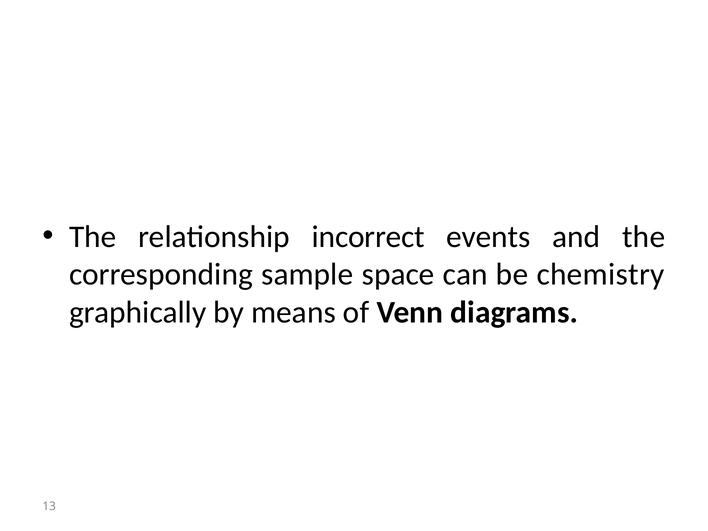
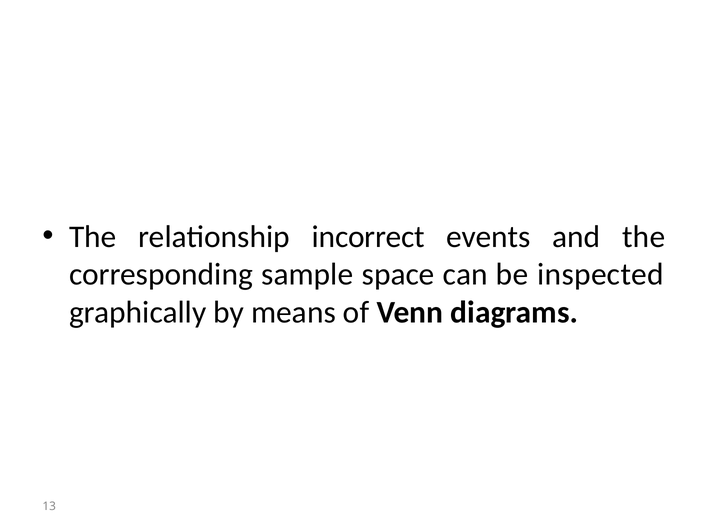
chemistry: chemistry -> inspected
